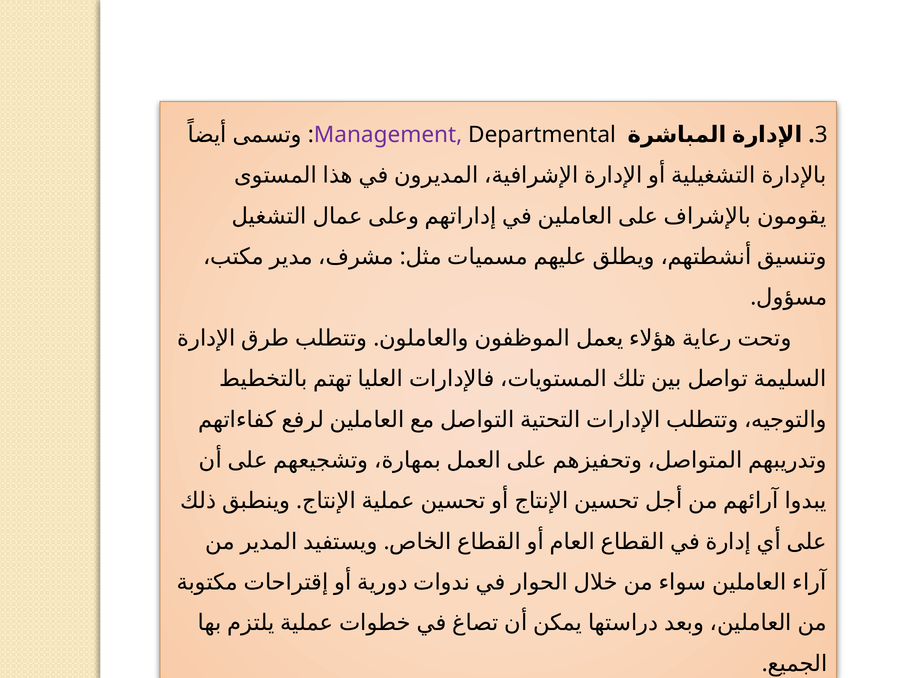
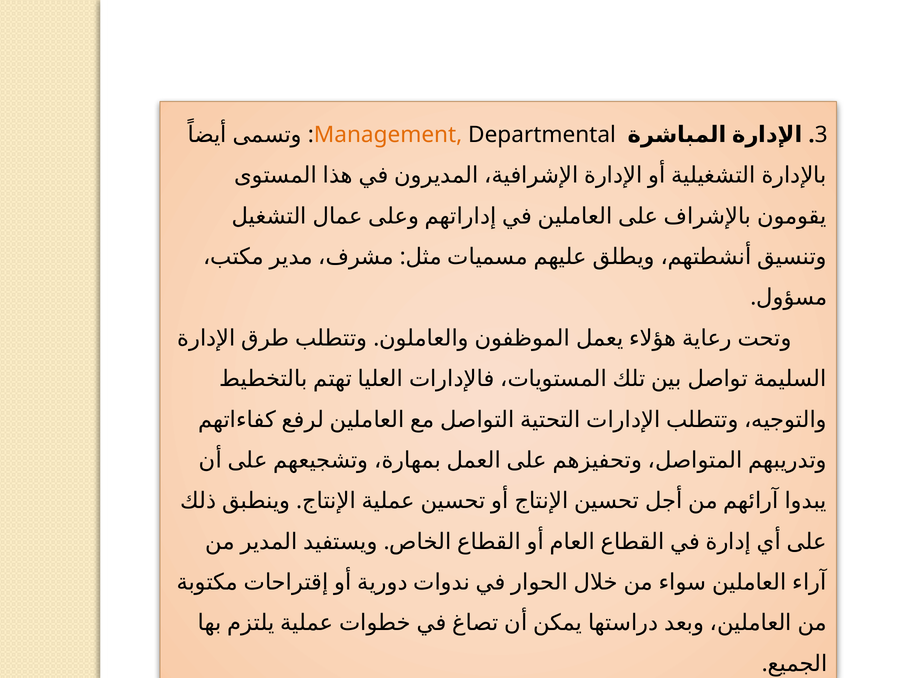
Management colour: purple -> orange
